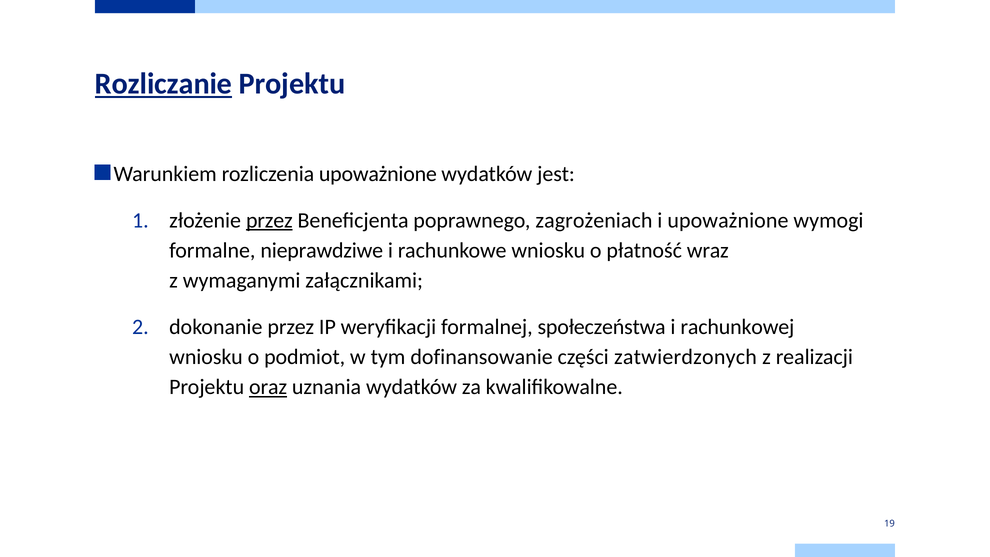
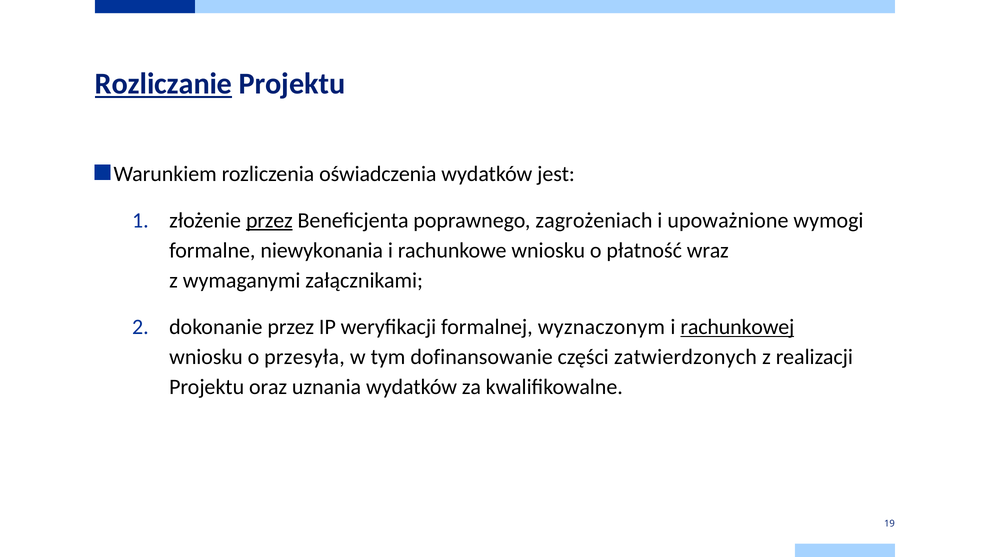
rozliczenia upoważnione: upoważnione -> oświadczenia
nieprawdziwe: nieprawdziwe -> niewykonania
społeczeństwa: społeczeństwa -> wyznaczonym
rachunkowej underline: none -> present
podmiot: podmiot -> przesyła
oraz underline: present -> none
